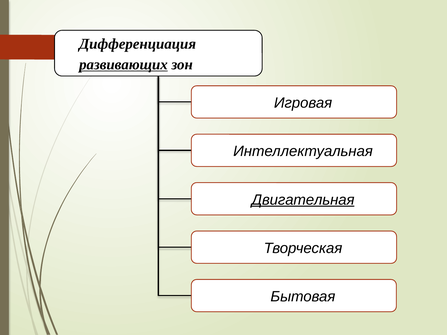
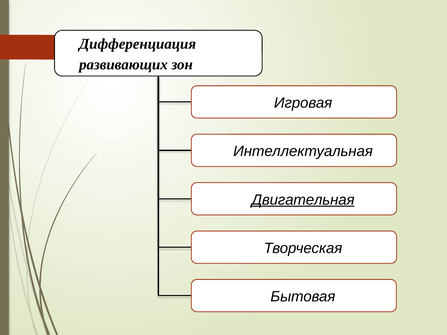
развивающих underline: present -> none
